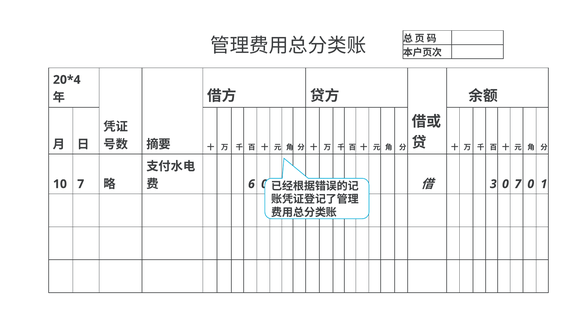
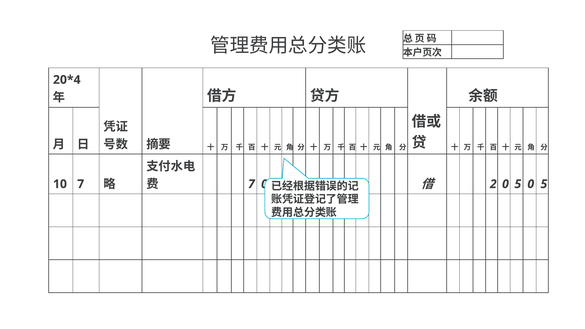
6 at (251, 184): 6 -> 7
3: 3 -> 2
7 at (518, 184): 7 -> 5
1 at (544, 184): 1 -> 5
